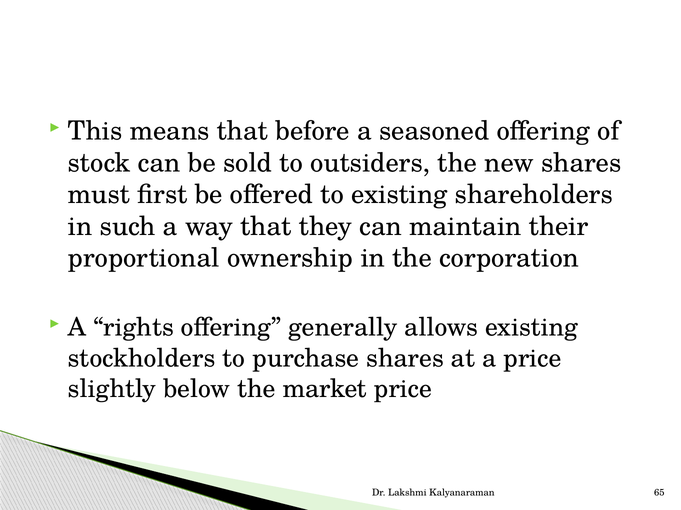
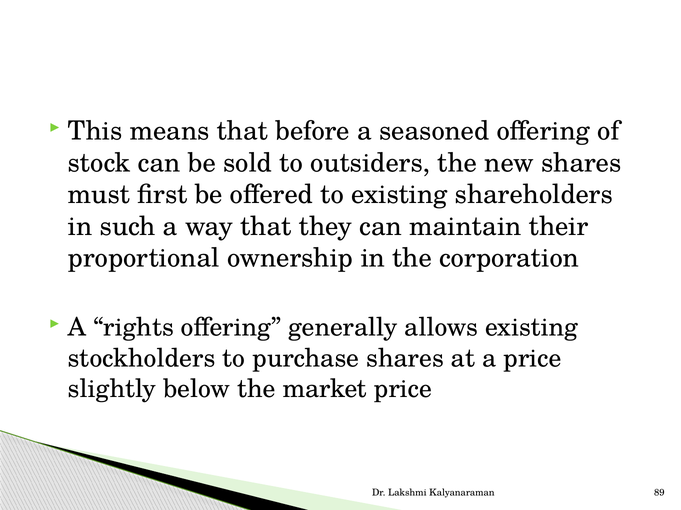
65: 65 -> 89
